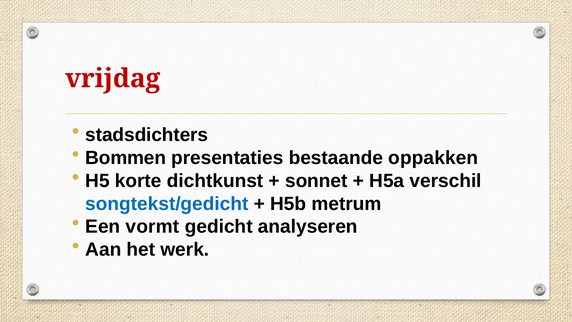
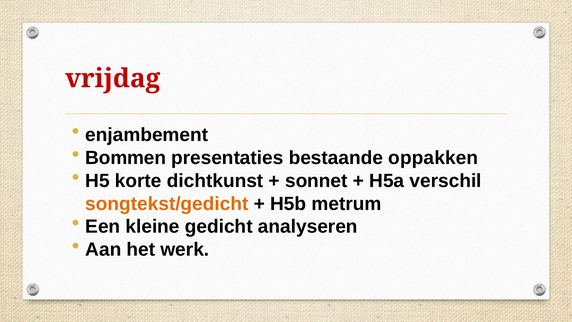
stadsdichters: stadsdichters -> enjambement
songtekst/gedicht colour: blue -> orange
vormt: vormt -> kleine
